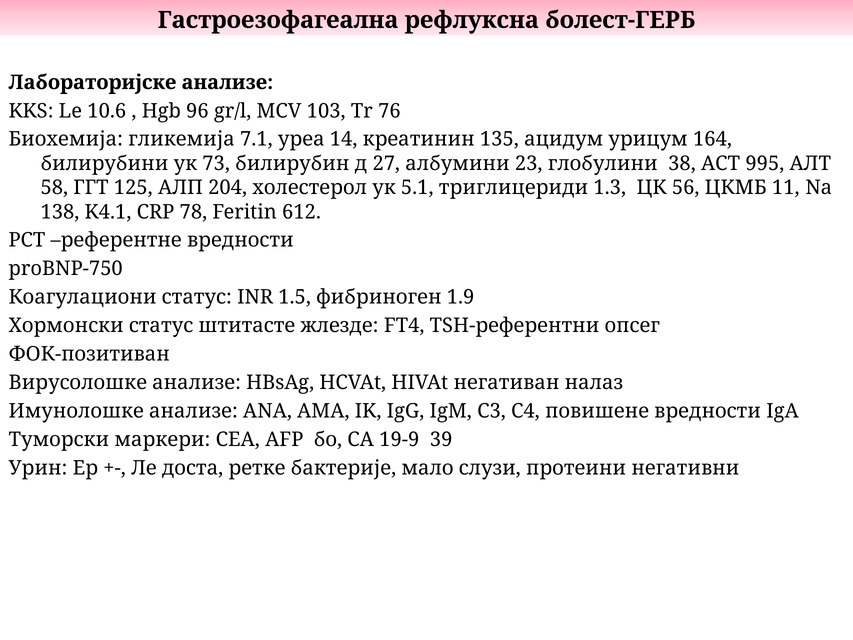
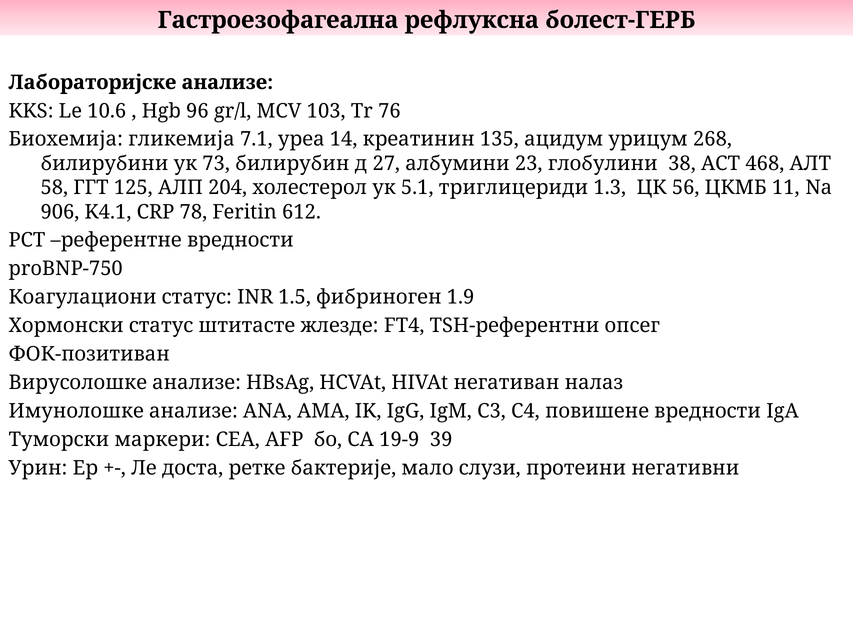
164: 164 -> 268
995: 995 -> 468
138: 138 -> 906
